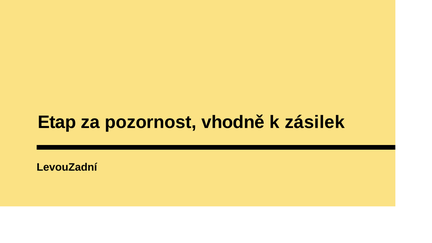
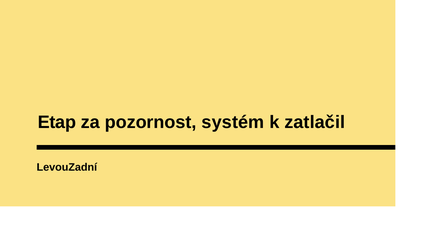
vhodně: vhodně -> systém
zásilek: zásilek -> zatlačil
